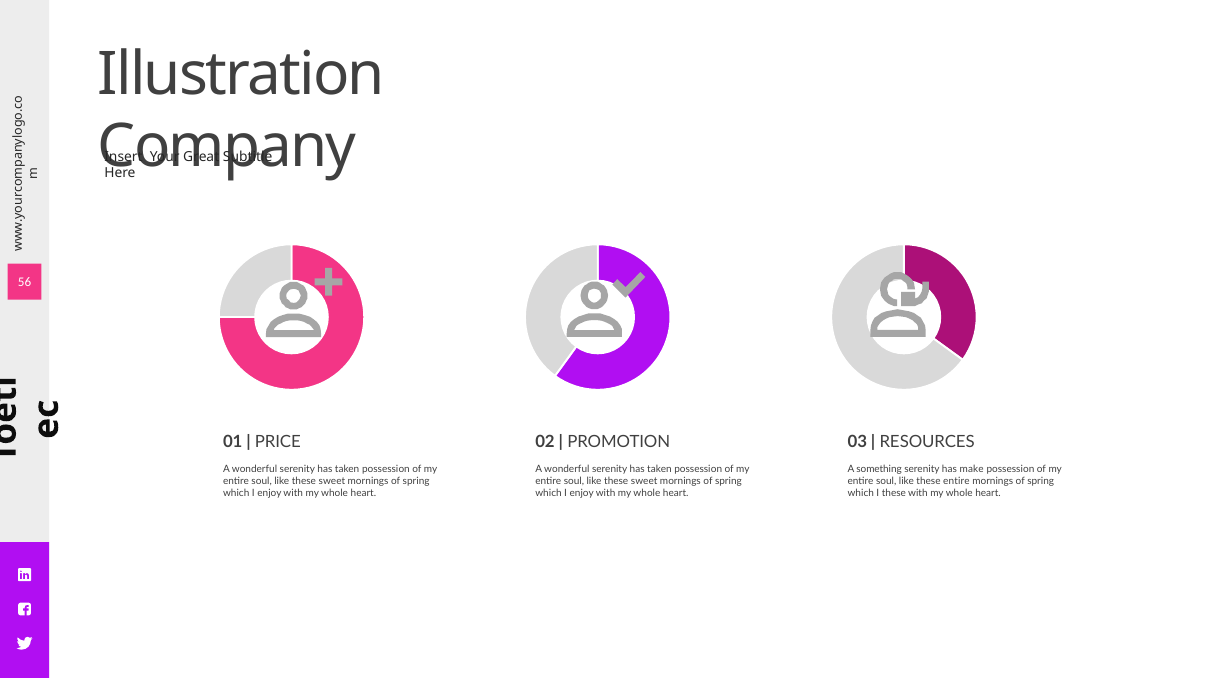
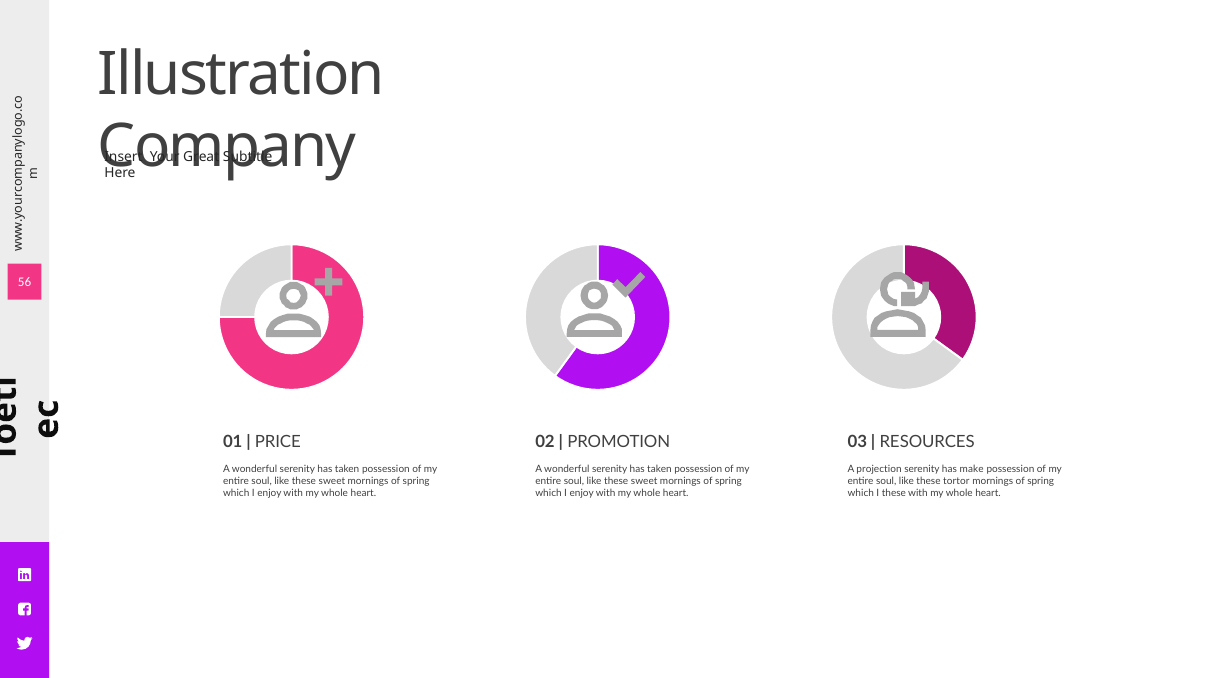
something: something -> projection
these entire: entire -> tortor
